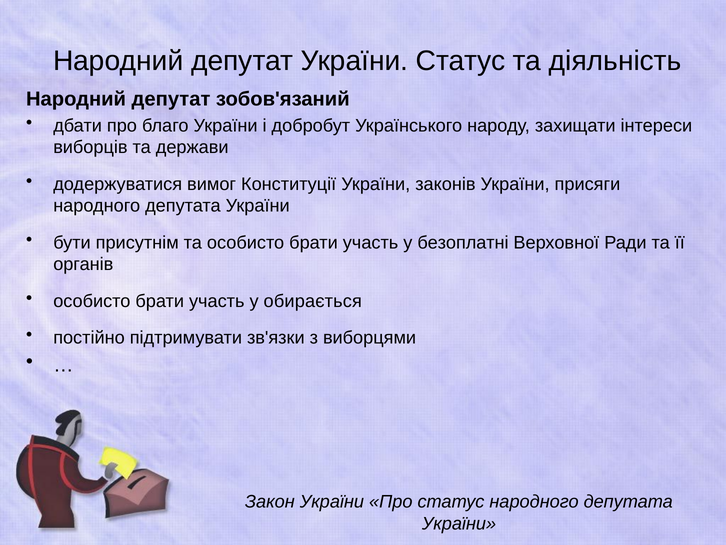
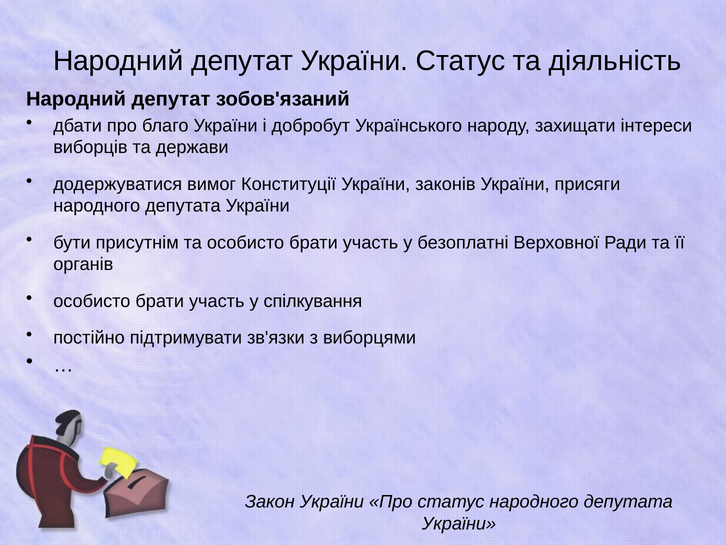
обирається: обирається -> спілкування
